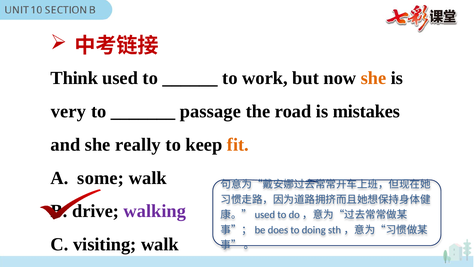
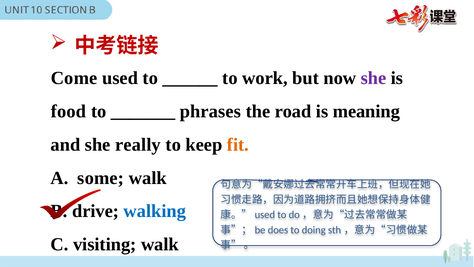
Think: Think -> Come
she at (374, 78) colour: orange -> purple
very: very -> food
passage: passage -> phrases
mistakes: mistakes -> meaning
walking colour: purple -> blue
